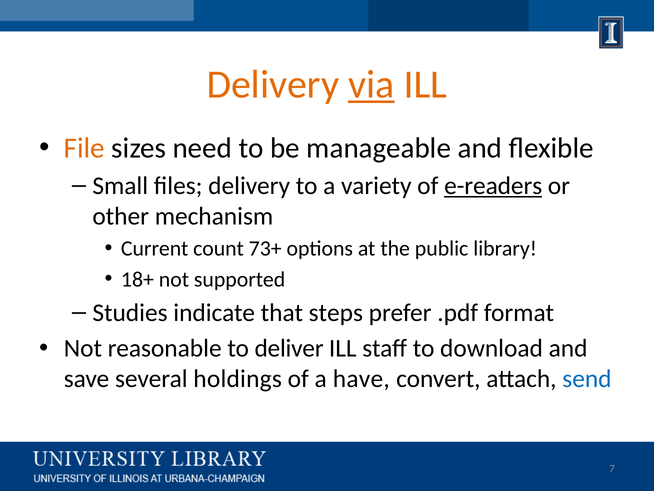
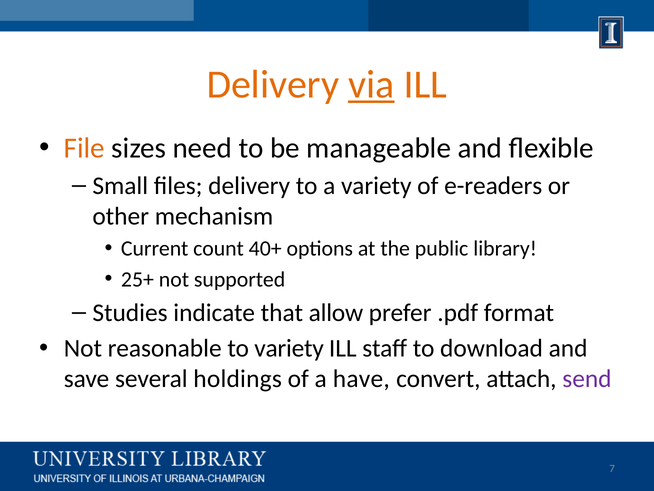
e-readers underline: present -> none
73+: 73+ -> 40+
18+: 18+ -> 25+
steps: steps -> allow
to deliver: deliver -> variety
send colour: blue -> purple
